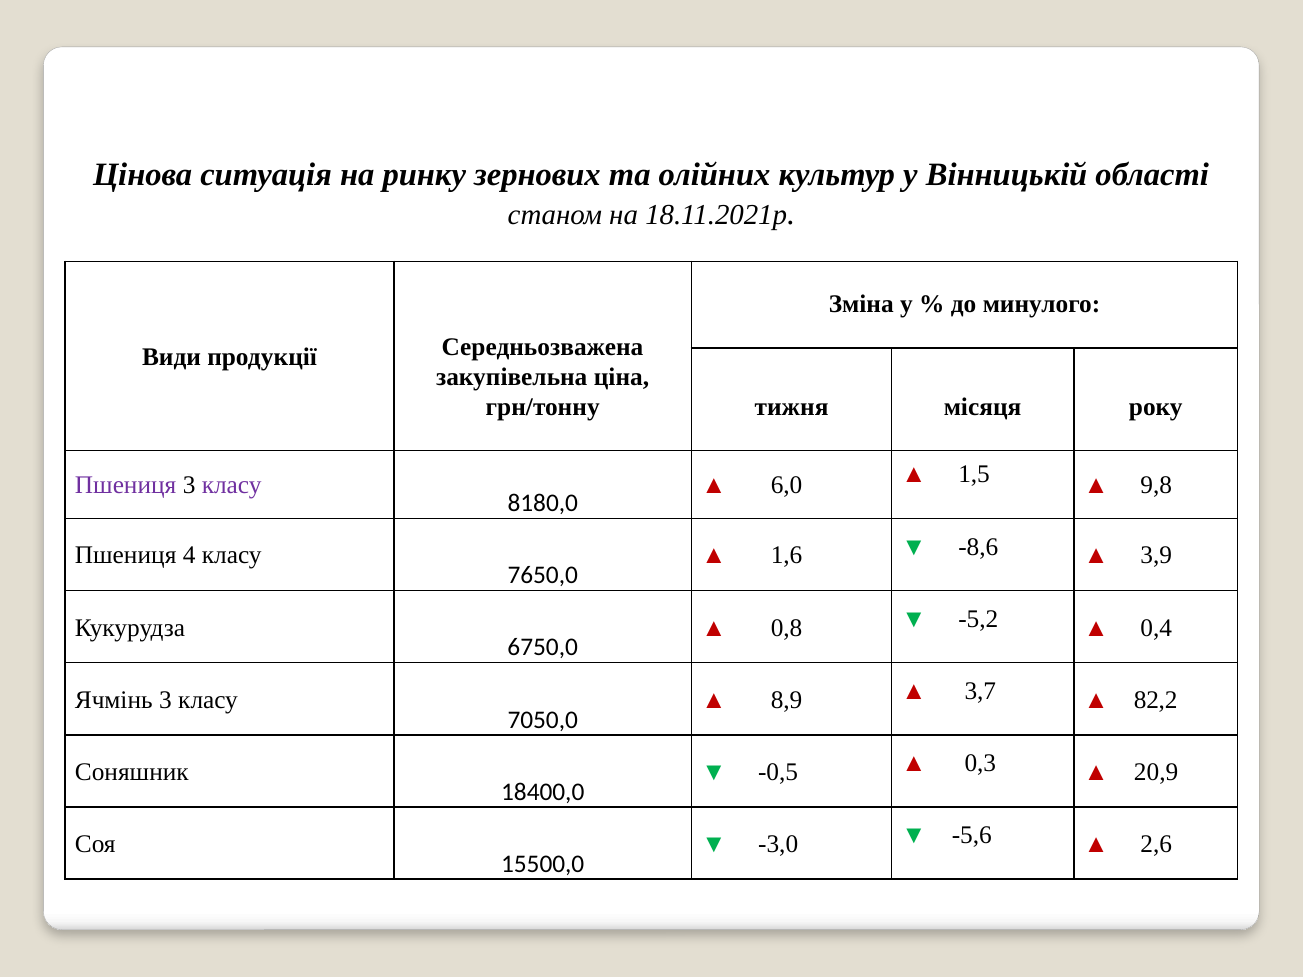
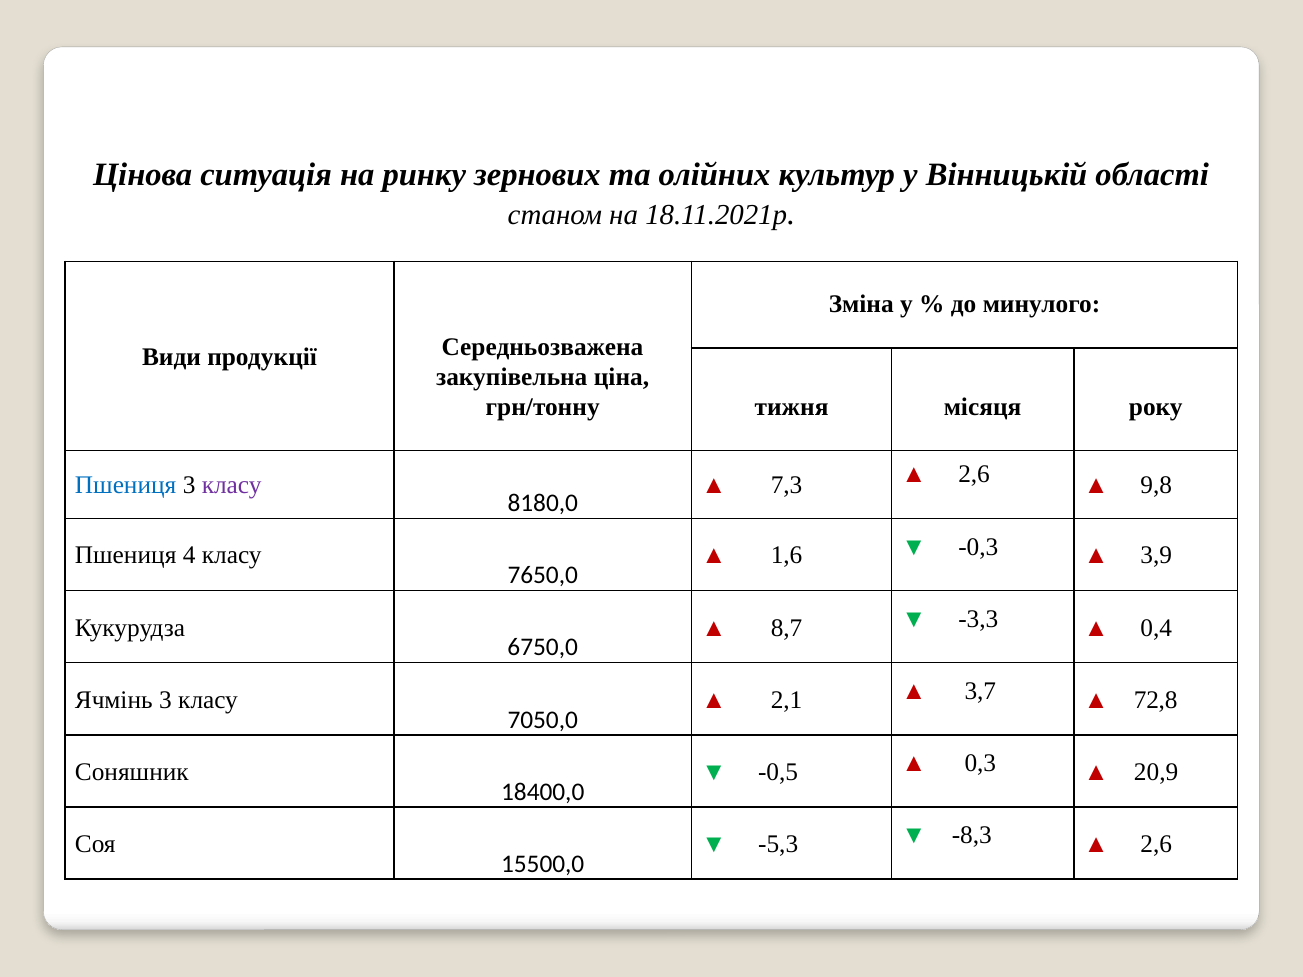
Пшениця at (126, 486) colour: purple -> blue
6,0: 6,0 -> 7,3
1,5 at (974, 475): 1,5 -> 2,6
-8,6: -8,6 -> -0,3
0,8: 0,8 -> 8,7
-5,2: -5,2 -> -3,3
8,9: 8,9 -> 2,1
82,2: 82,2 -> 72,8
-3,0: -3,0 -> -5,3
-5,6: -5,6 -> -8,3
